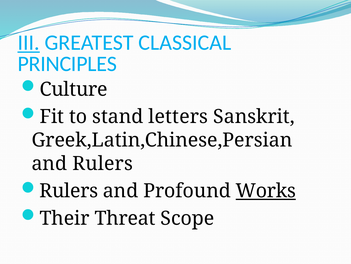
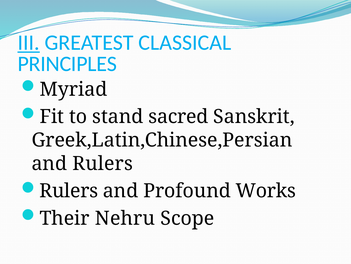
Culture: Culture -> Myriad
letters: letters -> sacred
Works underline: present -> none
Threat: Threat -> Nehru
